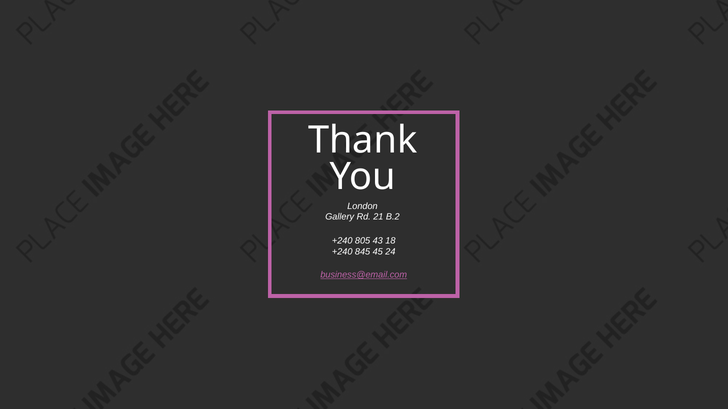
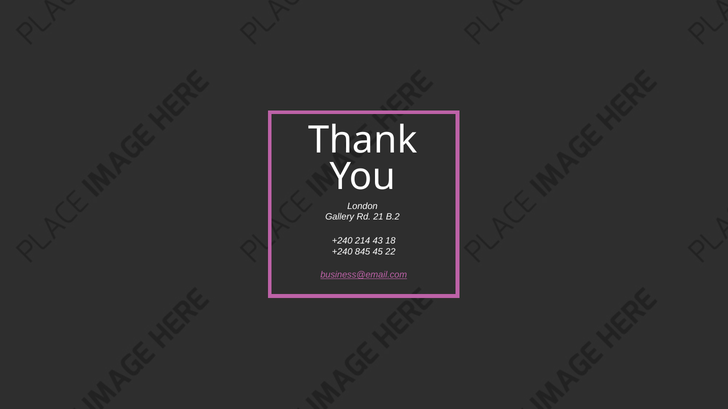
805: 805 -> 214
24: 24 -> 22
